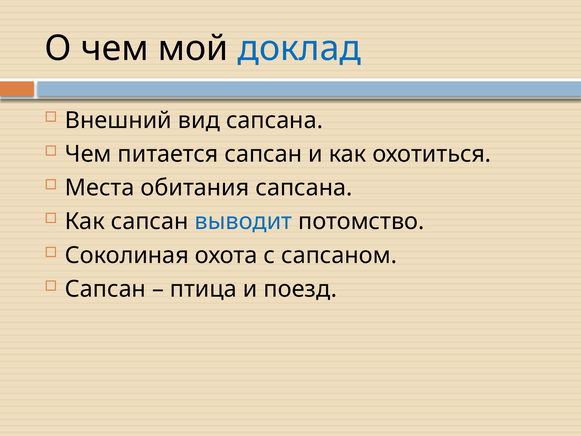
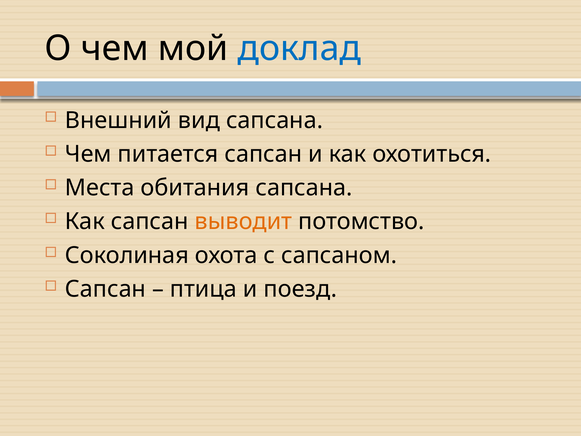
выводит colour: blue -> orange
